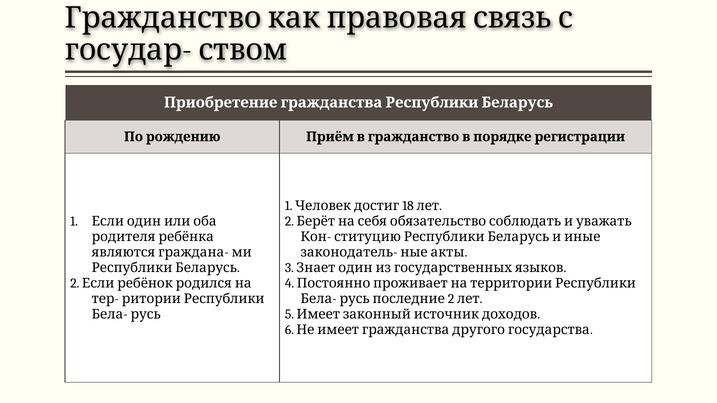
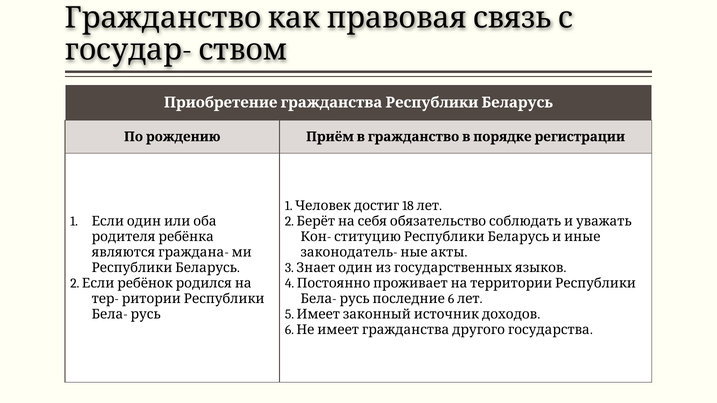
2 at (451, 299): 2 -> 6
